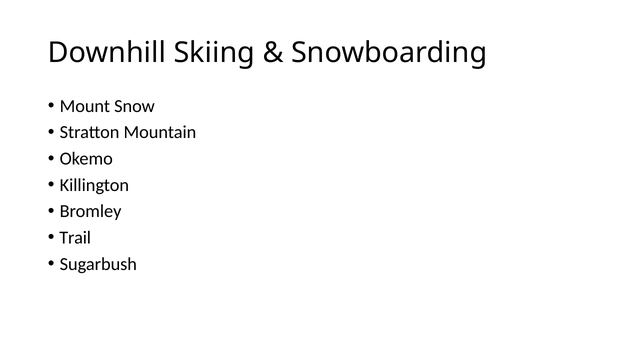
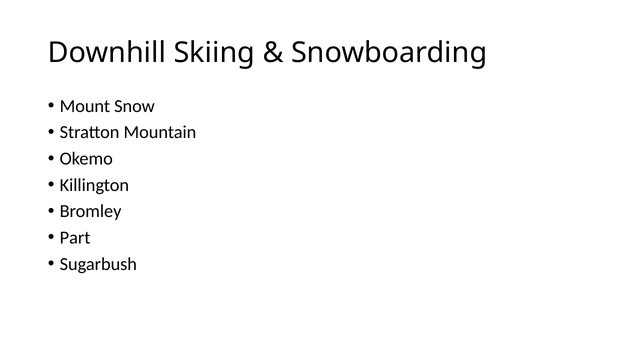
Trail: Trail -> Part
